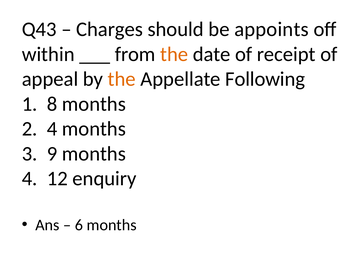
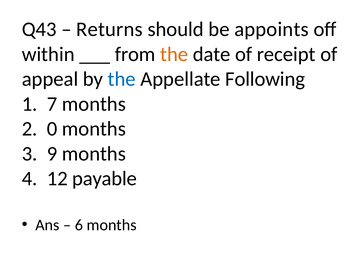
Charges: Charges -> Returns
the at (122, 79) colour: orange -> blue
8: 8 -> 7
2 4: 4 -> 0
enquiry: enquiry -> payable
